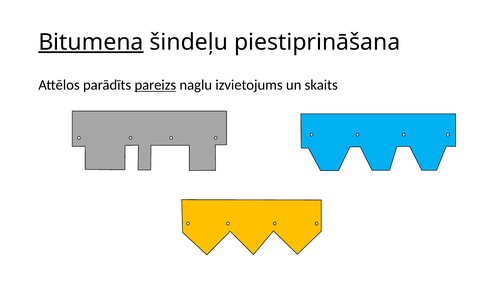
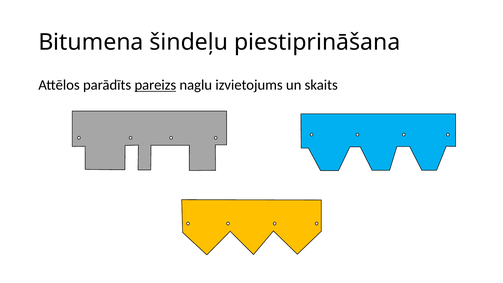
Bitumena underline: present -> none
